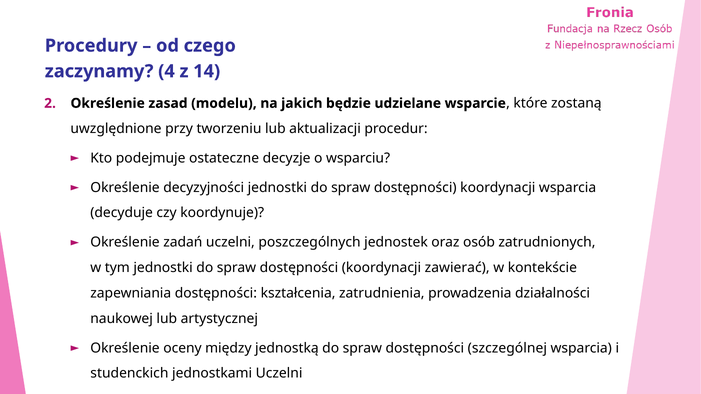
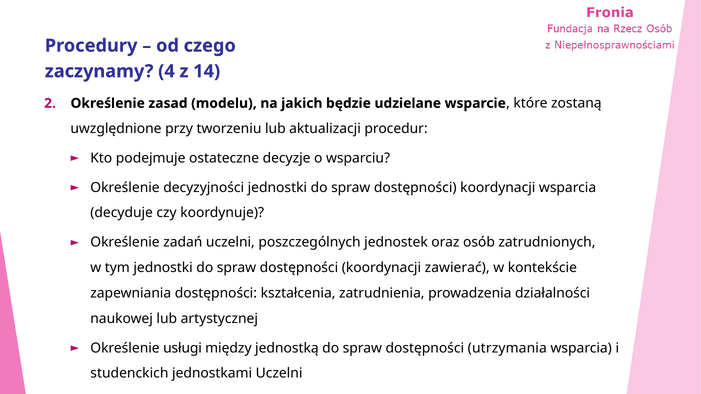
oceny: oceny -> usługi
szczególnej: szczególnej -> utrzymania
